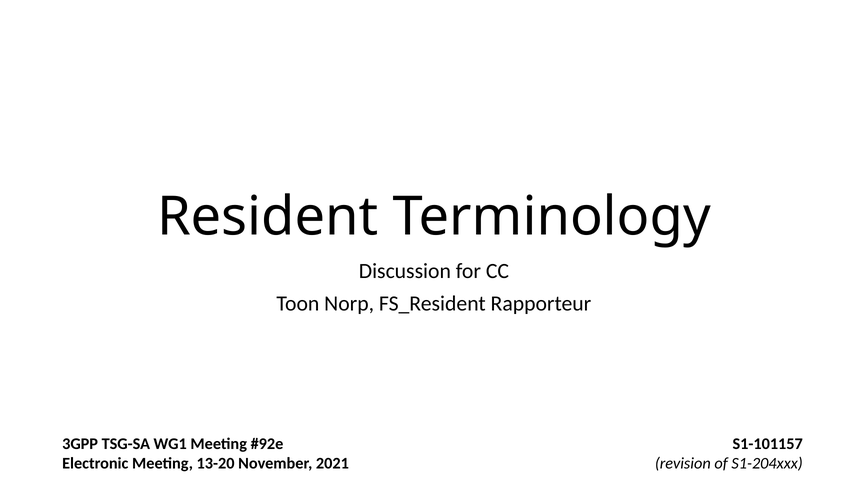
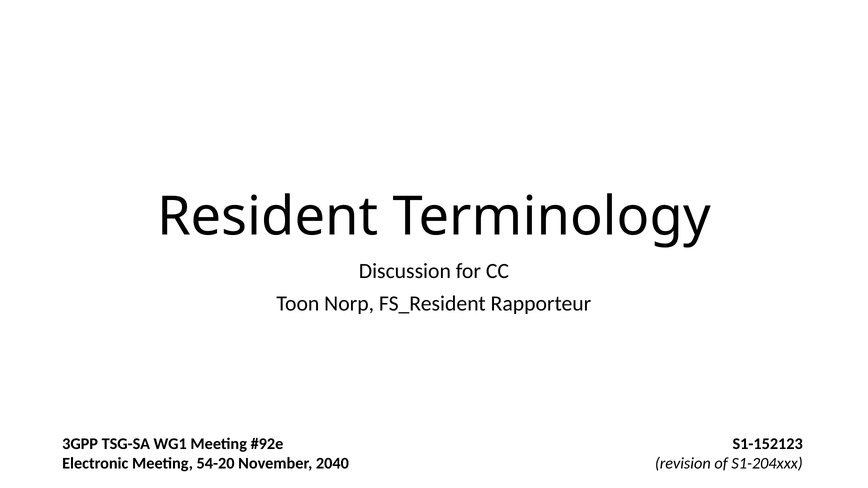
S1-101157: S1-101157 -> S1-152123
13-20: 13-20 -> 54-20
2021: 2021 -> 2040
